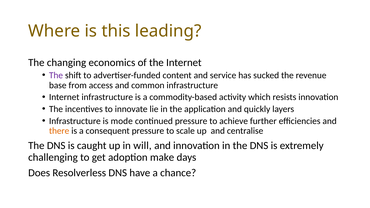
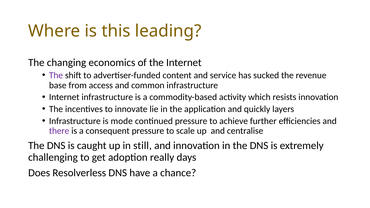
there colour: orange -> purple
will: will -> still
make: make -> really
